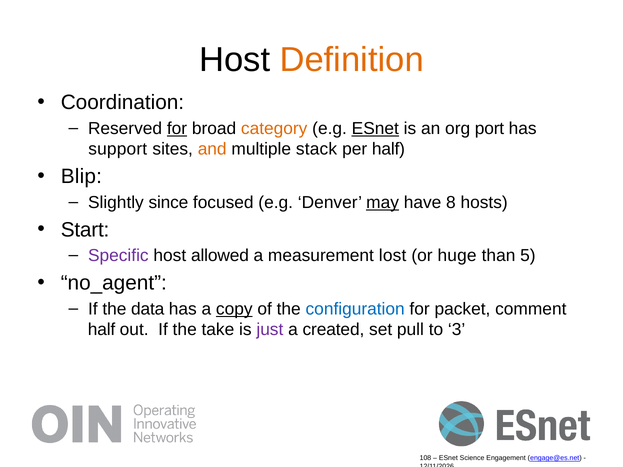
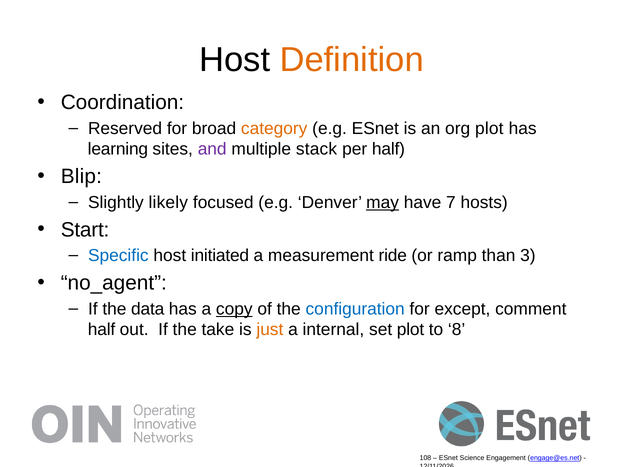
for at (177, 128) underline: present -> none
ESnet at (375, 128) underline: present -> none
org port: port -> plot
support: support -> learning
and colour: orange -> purple
since: since -> likely
8: 8 -> 7
Specific colour: purple -> blue
allowed: allowed -> initiated
lost: lost -> ride
huge: huge -> ramp
5: 5 -> 3
packet: packet -> except
just colour: purple -> orange
created: created -> internal
set pull: pull -> plot
3: 3 -> 8
